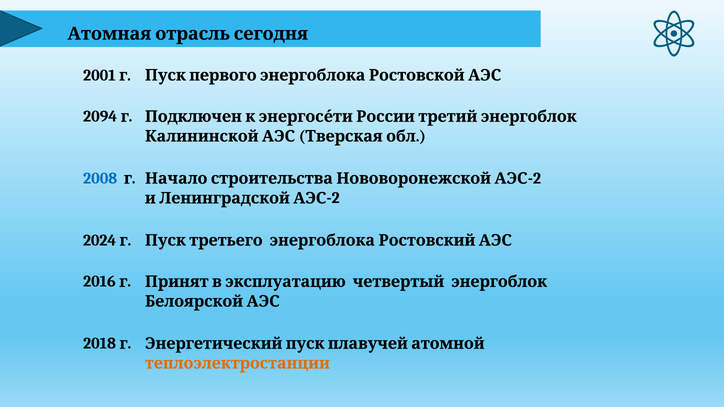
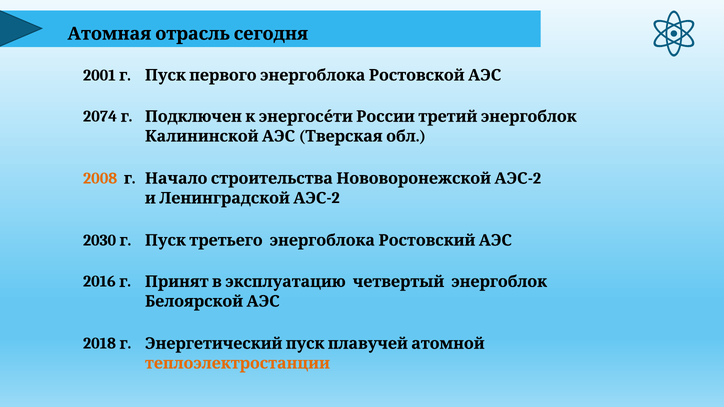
2094: 2094 -> 2074
2008 colour: blue -> orange
2024: 2024 -> 2030
